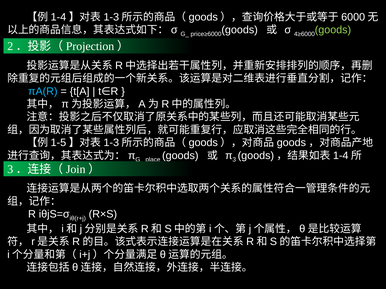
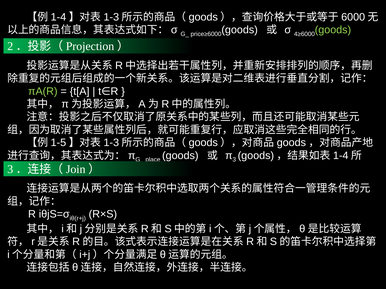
πA(R colour: light blue -> light green
